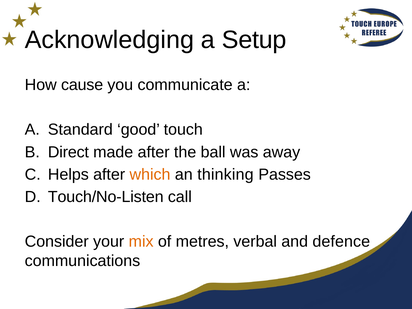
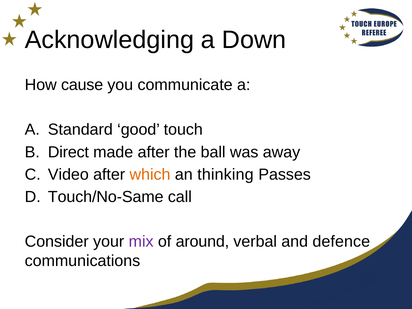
Setup: Setup -> Down
Helps: Helps -> Video
Touch/No-Listen: Touch/No-Listen -> Touch/No-Same
mix colour: orange -> purple
metres: metres -> around
